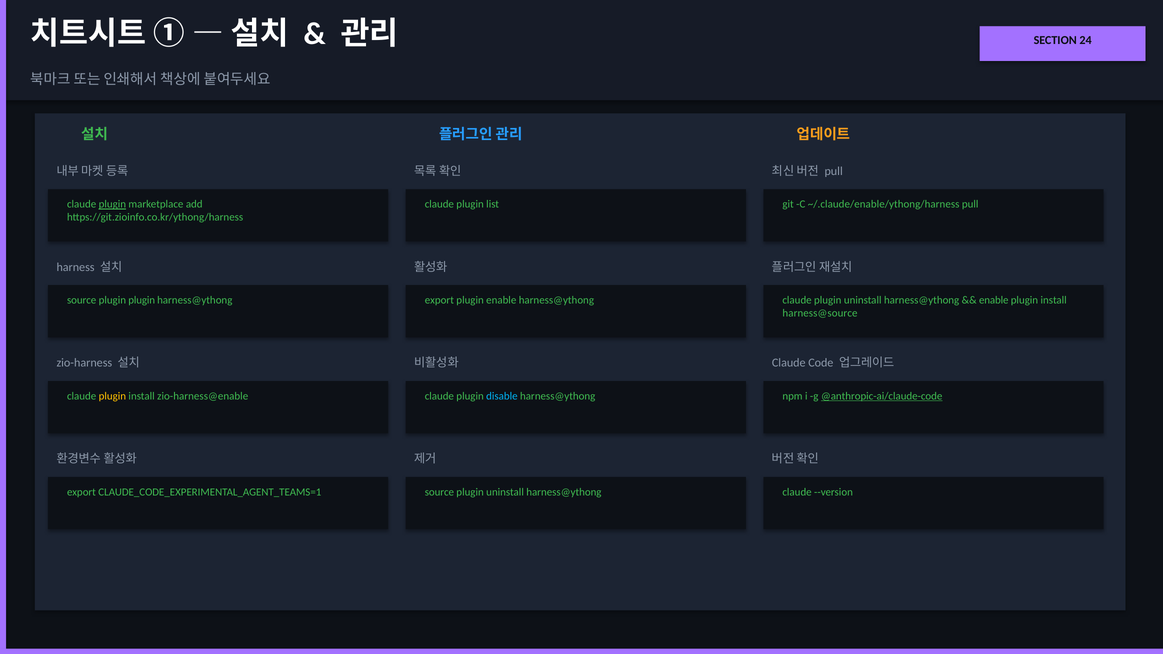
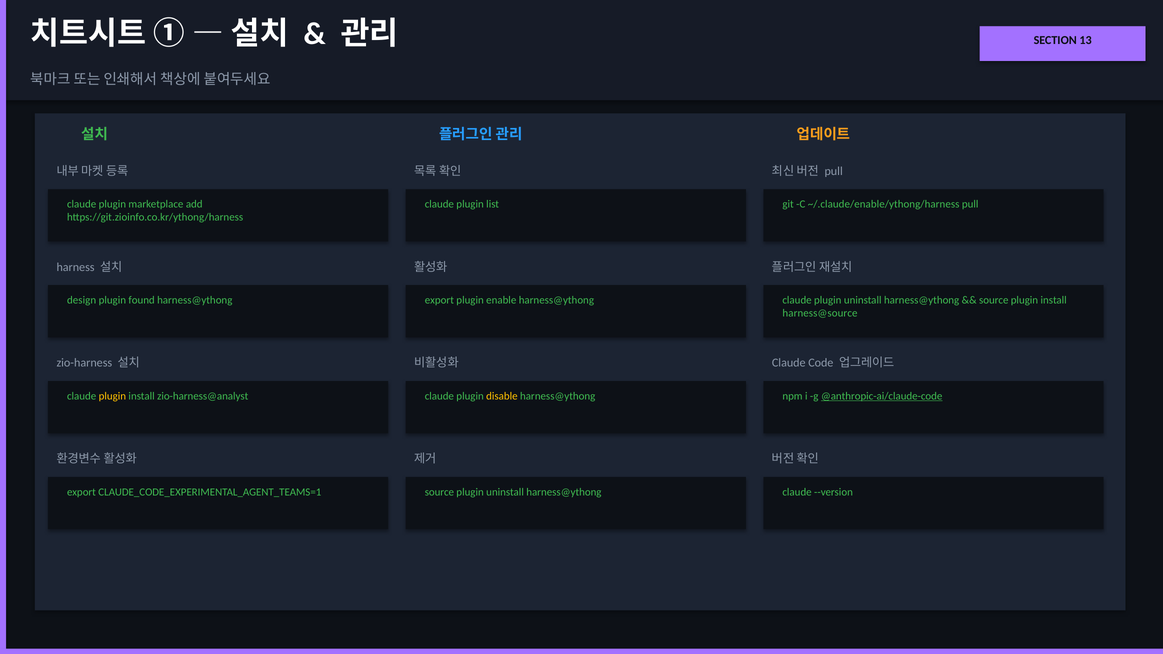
24: 24 -> 13
plugin at (112, 204) underline: present -> none
source at (82, 300): source -> design
plugin plugin: plugin -> found
enable at (994, 300): enable -> source
zio-harness@enable: zio-harness@enable -> zio-harness@analyst
disable colour: light blue -> yellow
